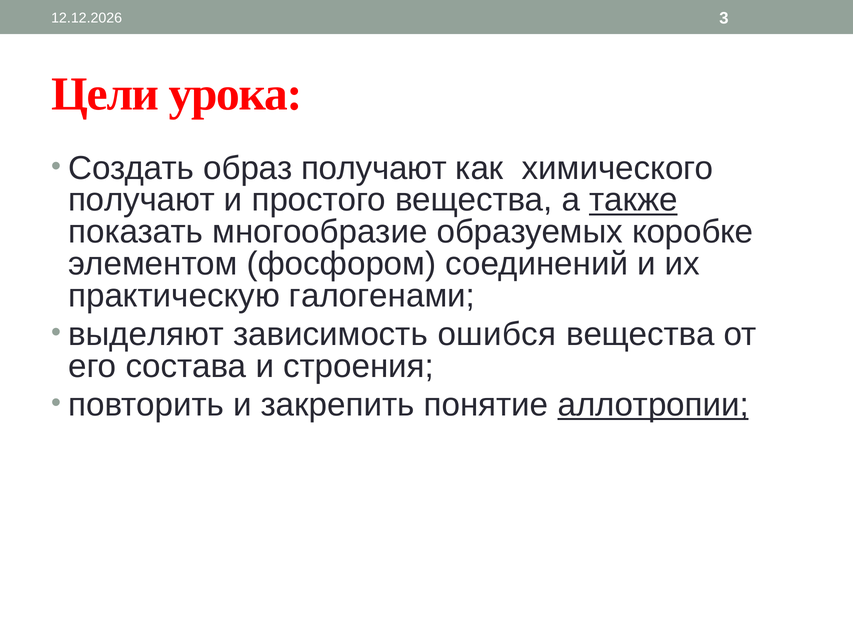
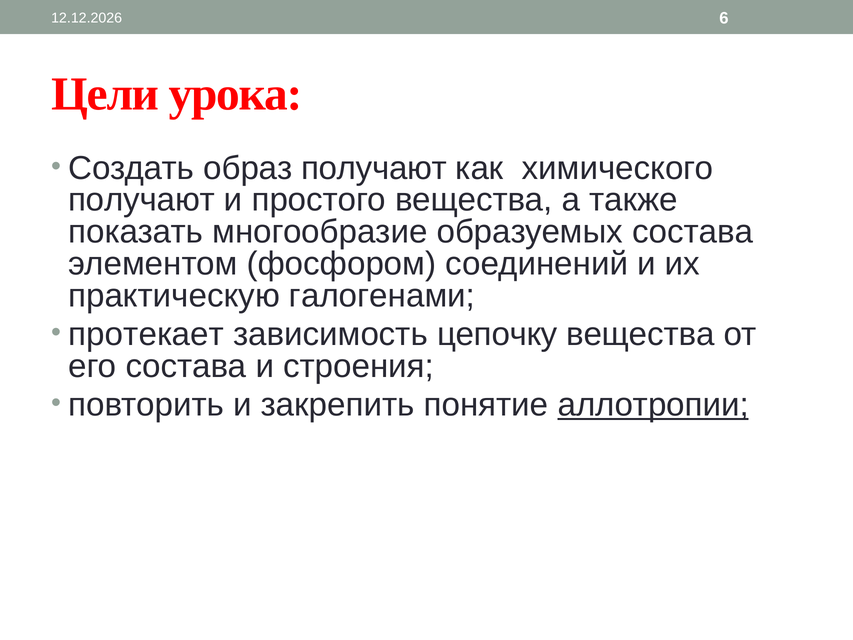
3: 3 -> 6
также underline: present -> none
образуемых коробке: коробке -> состава
выделяют: выделяют -> протекает
ошибся: ошибся -> цепочку
